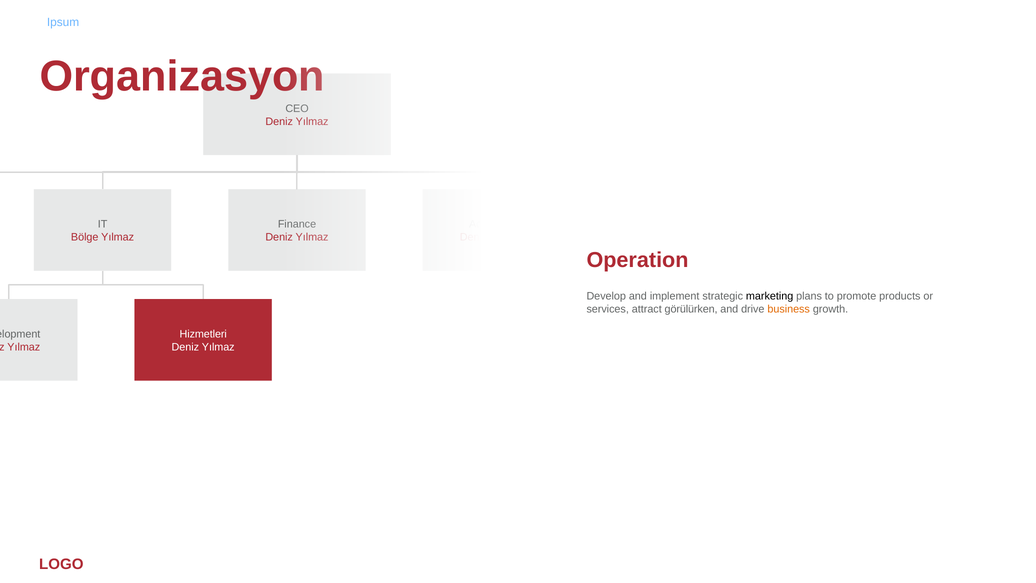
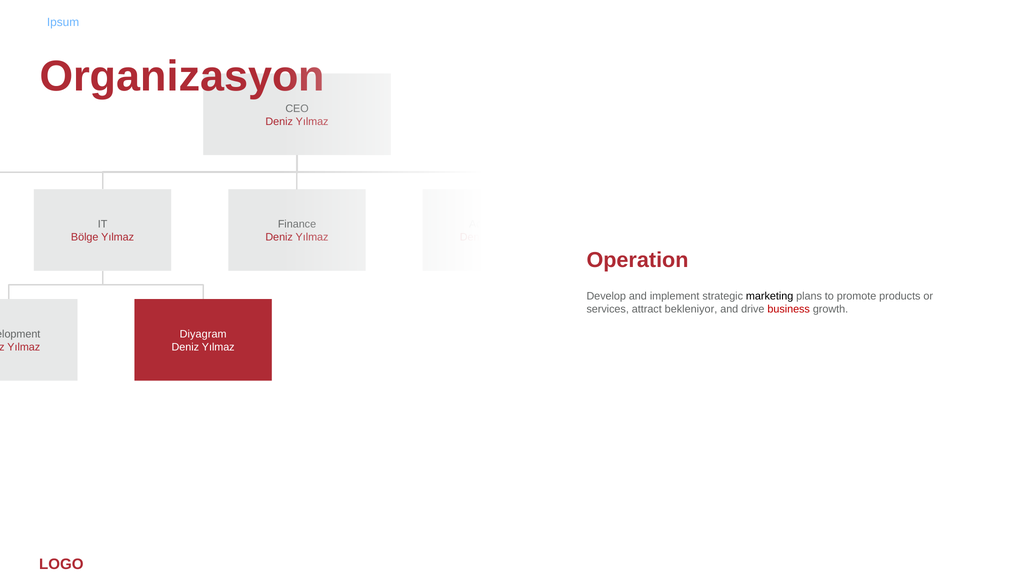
görülürken: görülürken -> bekleniyor
business colour: orange -> red
Hizmetleri: Hizmetleri -> Diyagram
